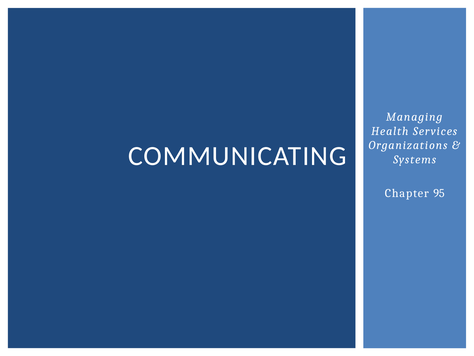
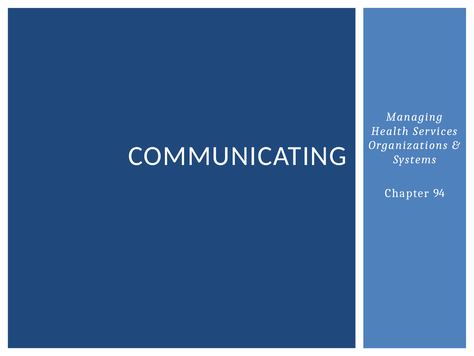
95: 95 -> 94
